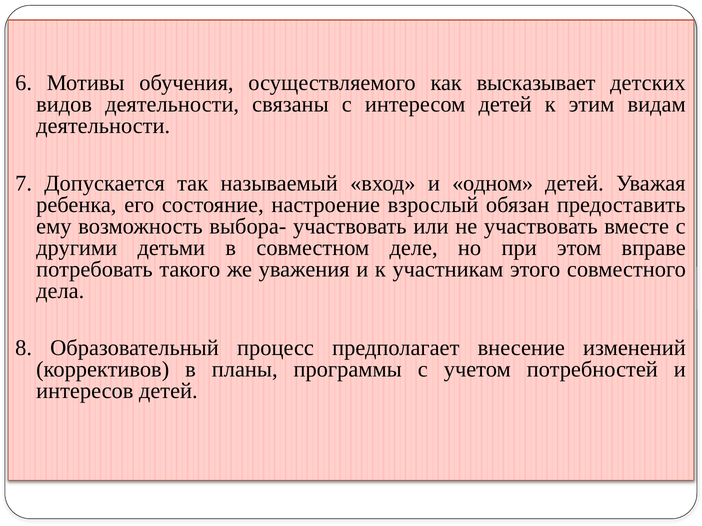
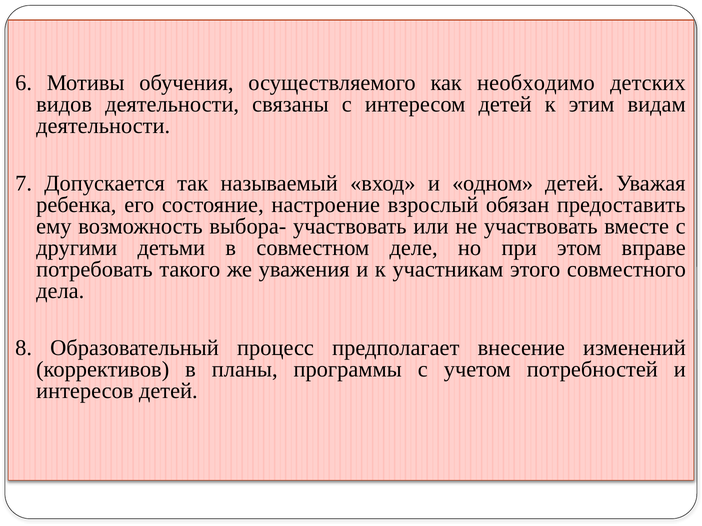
высказывает: высказывает -> необходимо
